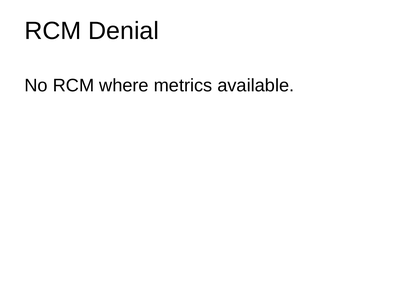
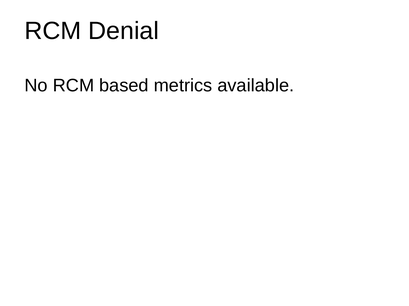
where: where -> based
